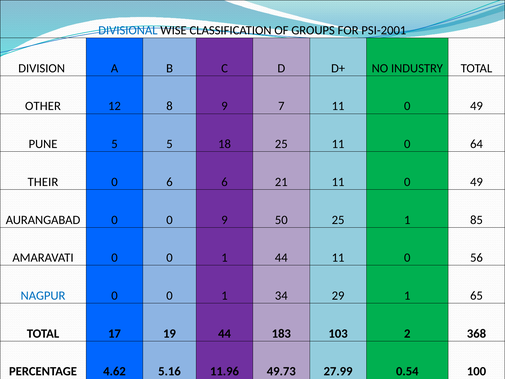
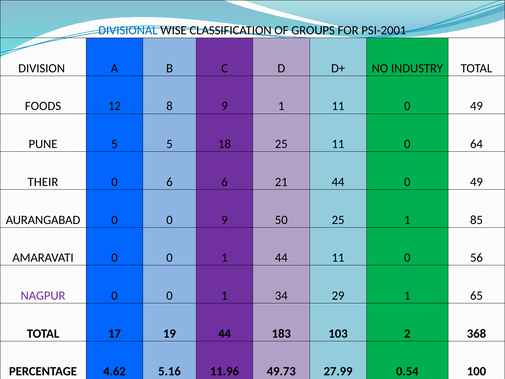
OTHER: OTHER -> FOODS
9 7: 7 -> 1
21 11: 11 -> 44
NAGPUR colour: blue -> purple
